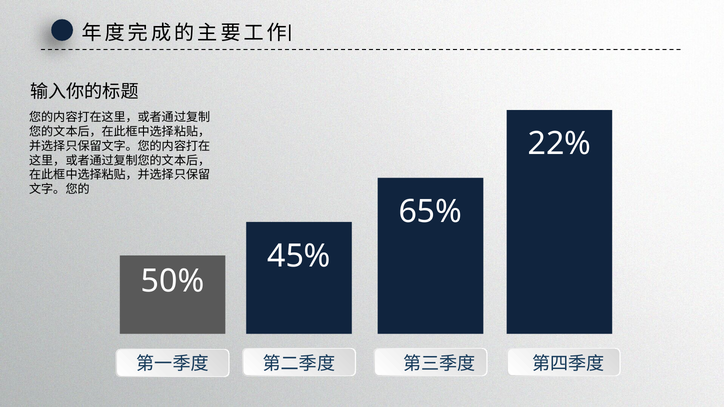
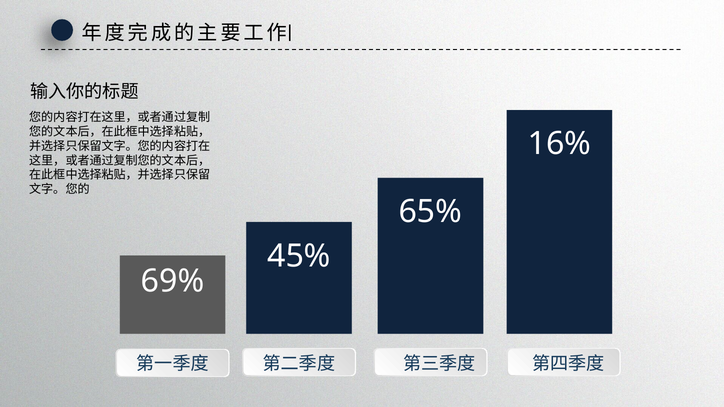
22%: 22% -> 16%
50%: 50% -> 69%
